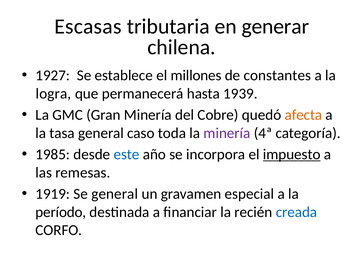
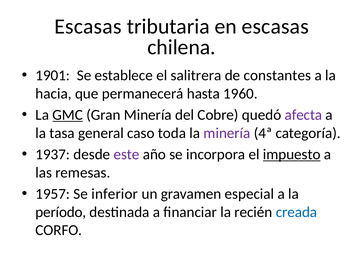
en generar: generar -> escasas
1927: 1927 -> 1901
millones: millones -> salitrera
logra: logra -> hacia
1939: 1939 -> 1960
GMC underline: none -> present
afecta colour: orange -> purple
1985: 1985 -> 1937
este colour: blue -> purple
1919: 1919 -> 1957
Se general: general -> inferior
